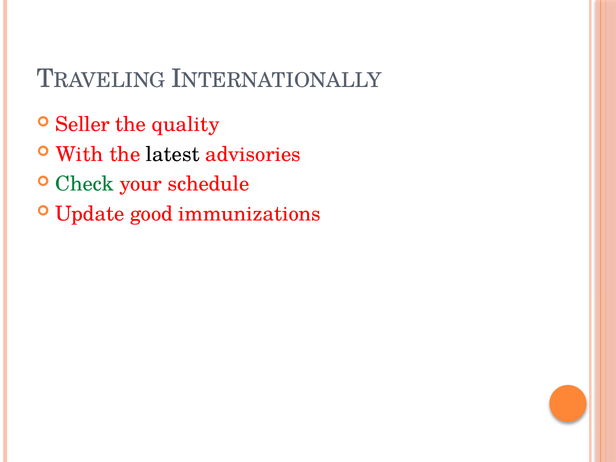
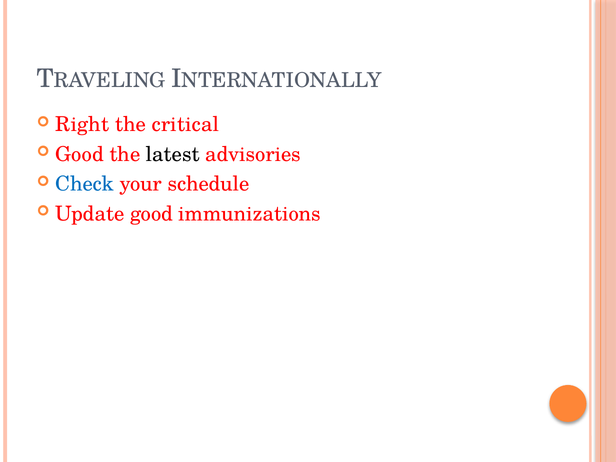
Seller: Seller -> Right
quality: quality -> critical
With at (80, 154): With -> Good
Check colour: green -> blue
